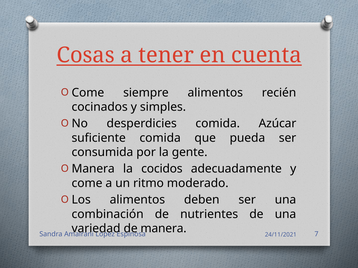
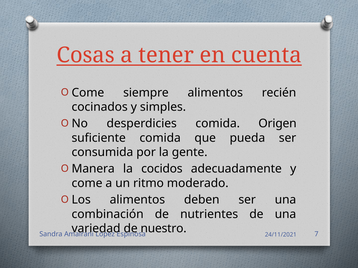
Azúcar: Azúcar -> Origen
manera at (164, 229): manera -> nuestro
